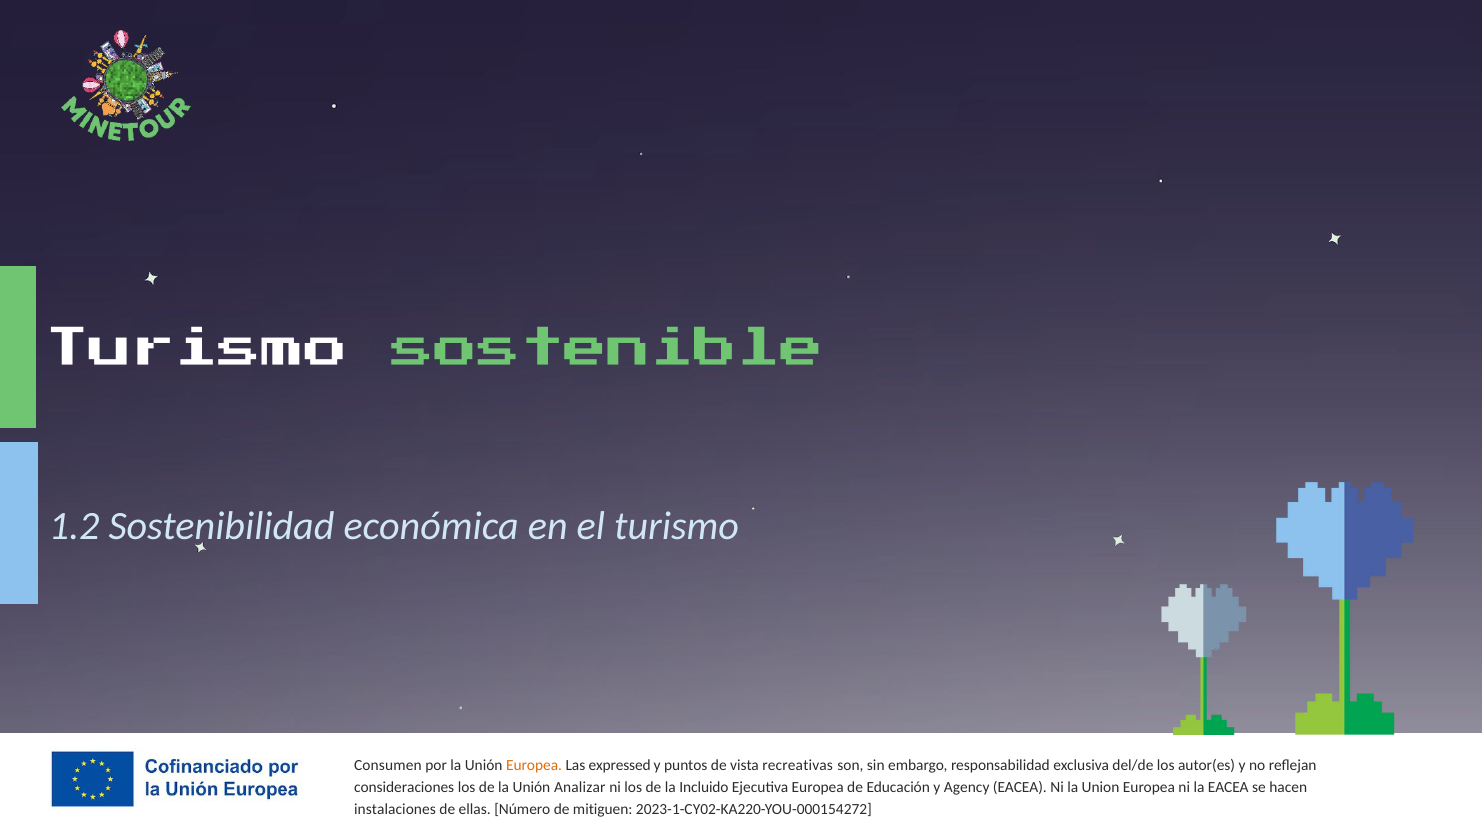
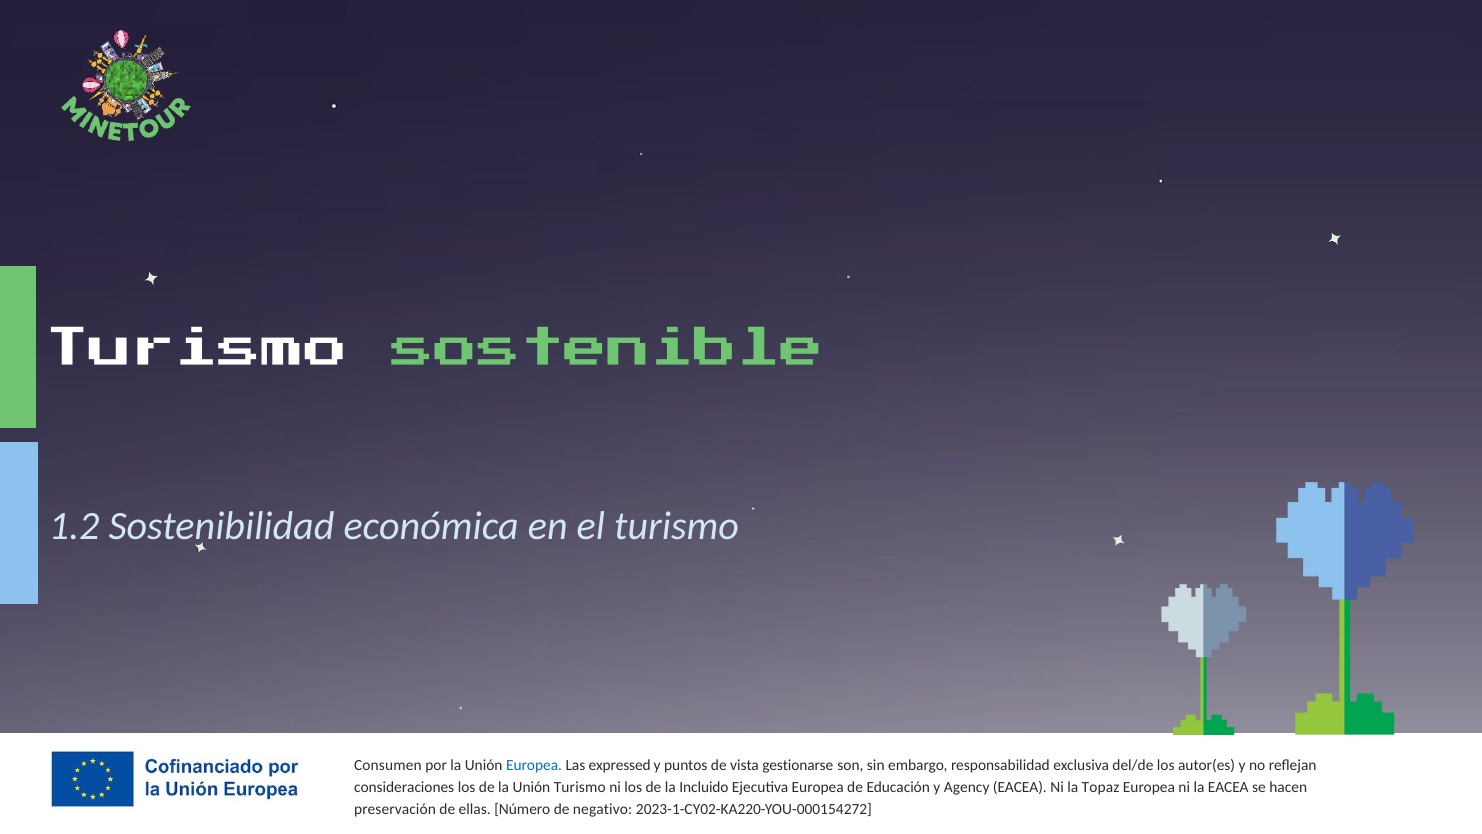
Europea at (534, 765) colour: orange -> blue
recreativas: recreativas -> gestionarse
Unión Analizar: Analizar -> Turismo
Union: Union -> Topaz
instalaciones: instalaciones -> preservación
mitiguen: mitiguen -> negativo
